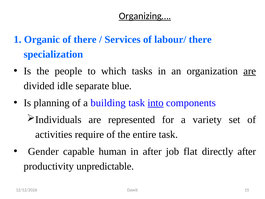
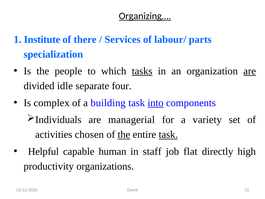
Organic: Organic -> Institute
labour/ there: there -> parts
tasks underline: none -> present
blue: blue -> four
planning: planning -> complex
represented: represented -> managerial
require: require -> chosen
the at (124, 134) underline: none -> present
task at (168, 134) underline: none -> present
Gender: Gender -> Helpful
in after: after -> staff
directly after: after -> high
unpredictable: unpredictable -> organizations
